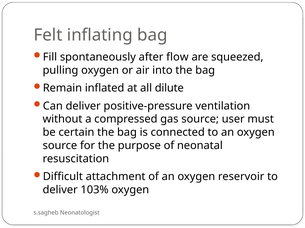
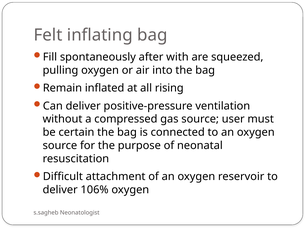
flow: flow -> with
dilute: dilute -> rising
103%: 103% -> 106%
